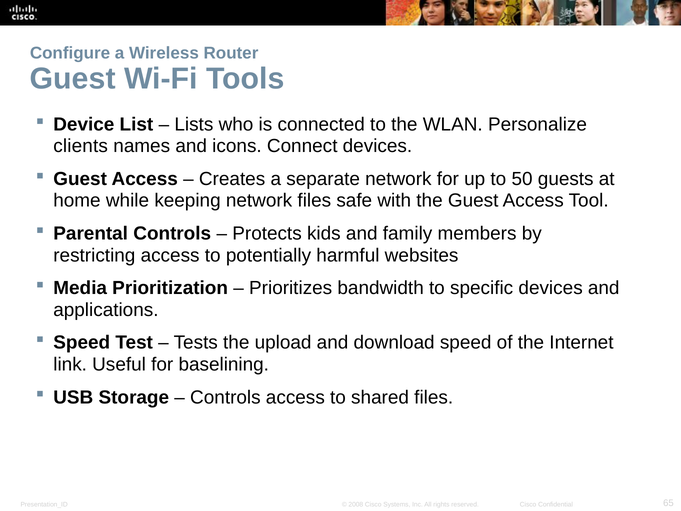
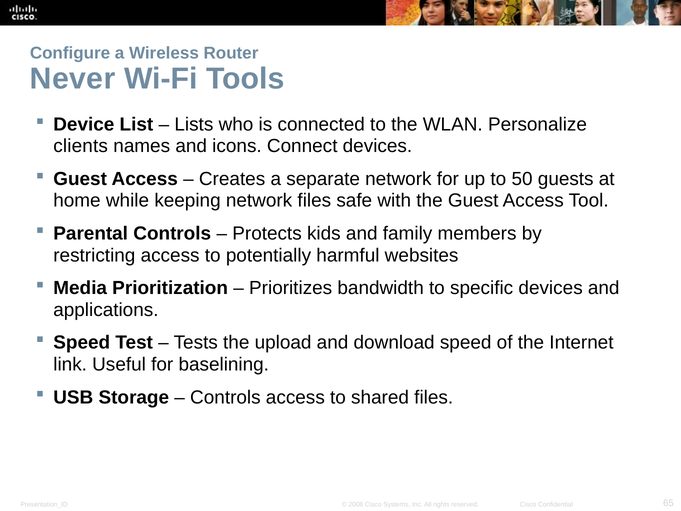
Guest at (73, 79): Guest -> Never
